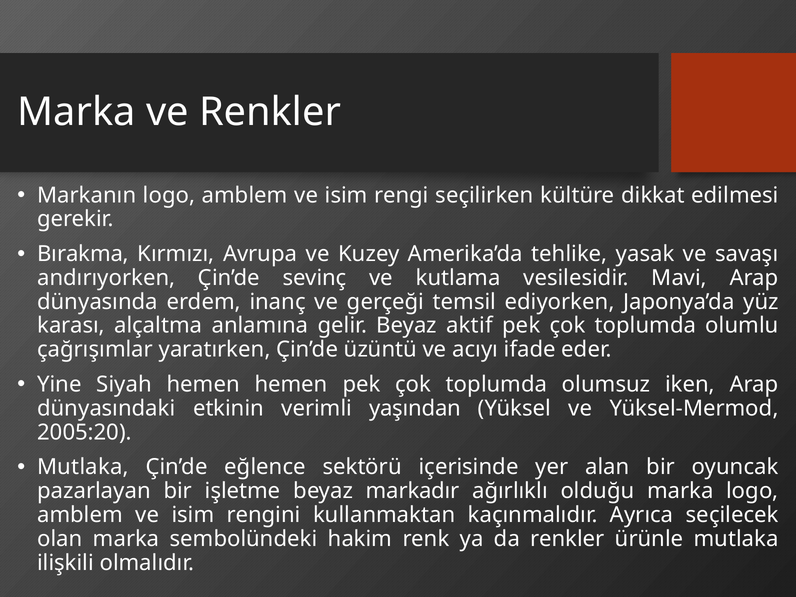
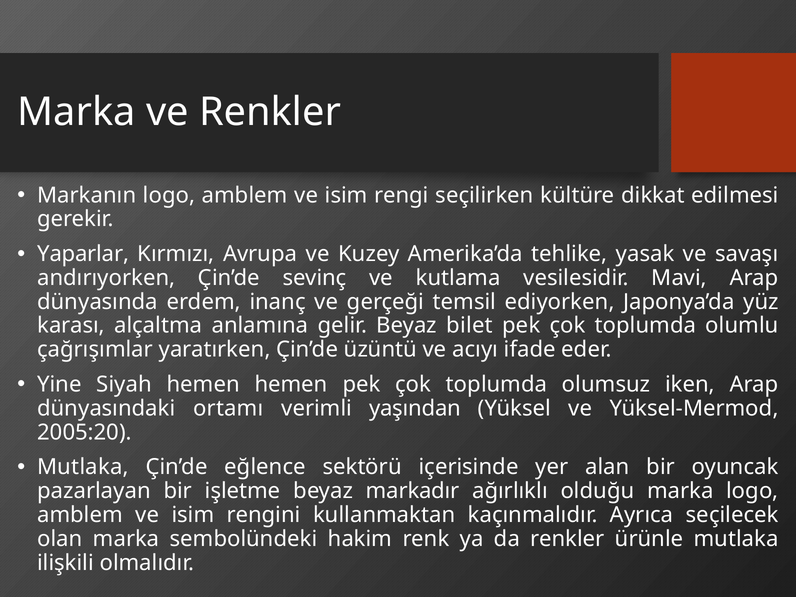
Bırakma: Bırakma -> Yaparlar
aktif: aktif -> bilet
etkinin: etkinin -> ortamı
